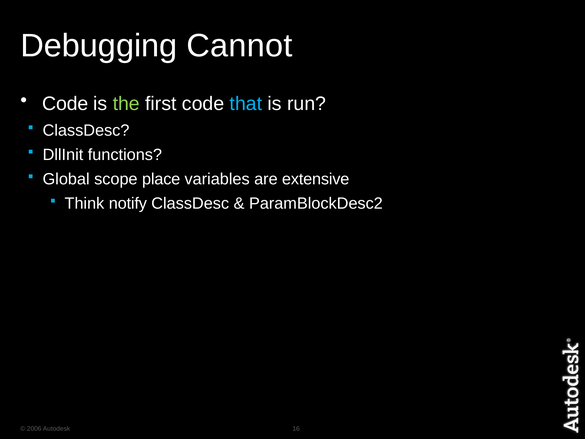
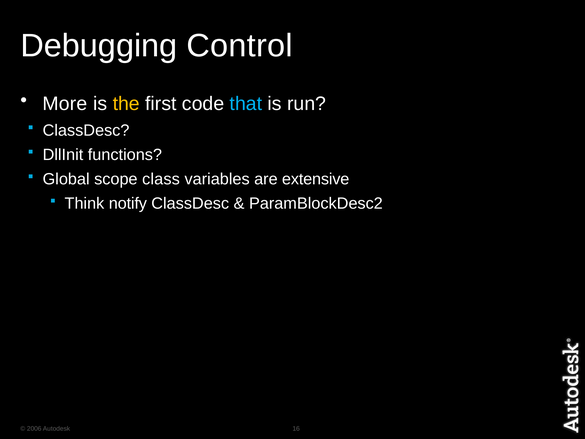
Cannot: Cannot -> Control
Code at (65, 104): Code -> More
the colour: light green -> yellow
place: place -> class
